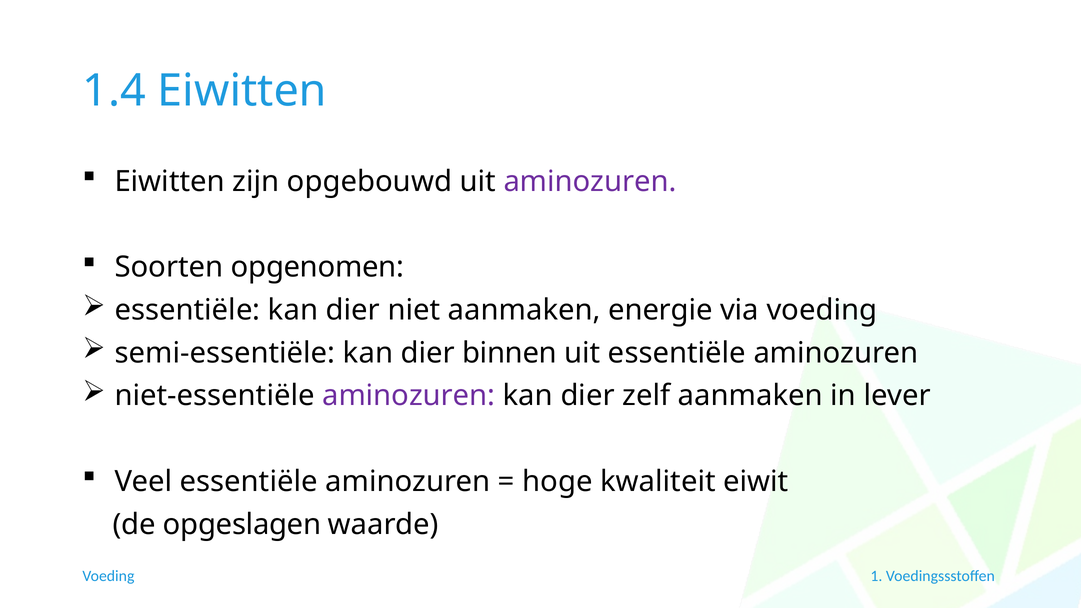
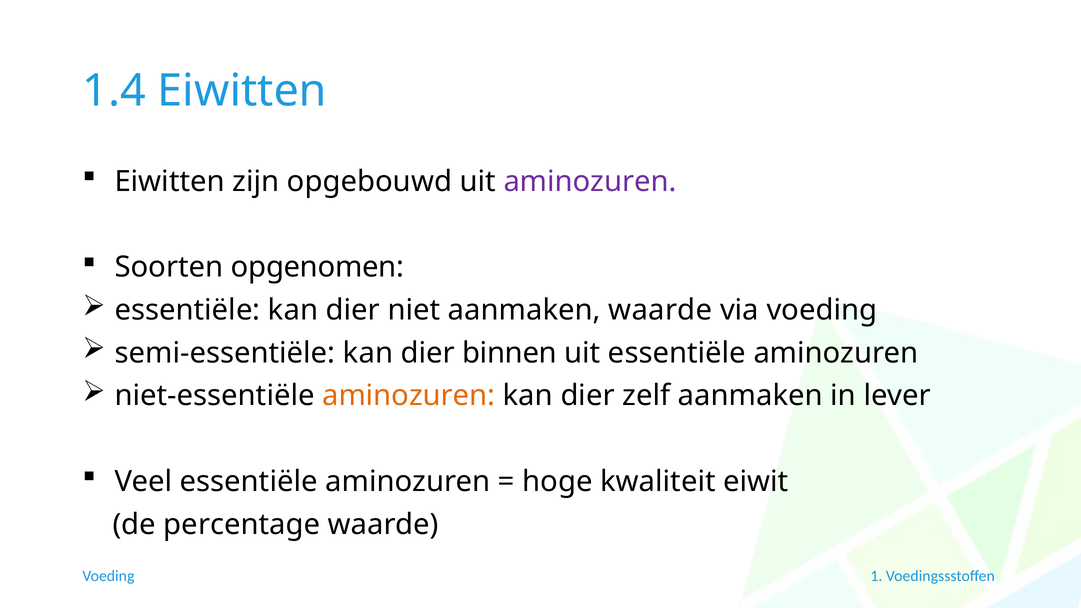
aanmaken energie: energie -> waarde
aminozuren at (409, 396) colour: purple -> orange
opgeslagen: opgeslagen -> percentage
